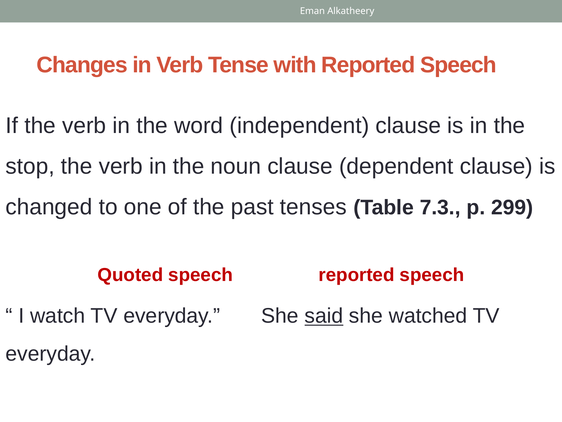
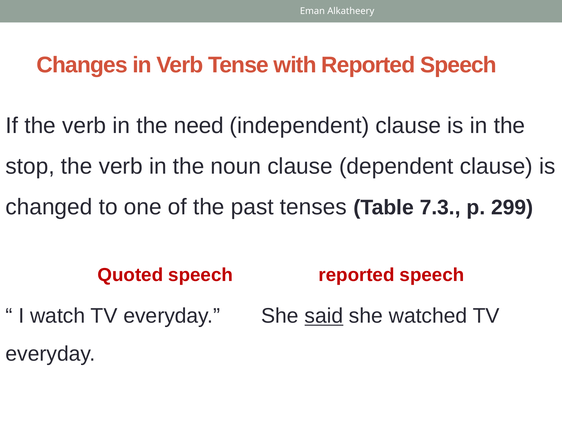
word: word -> need
